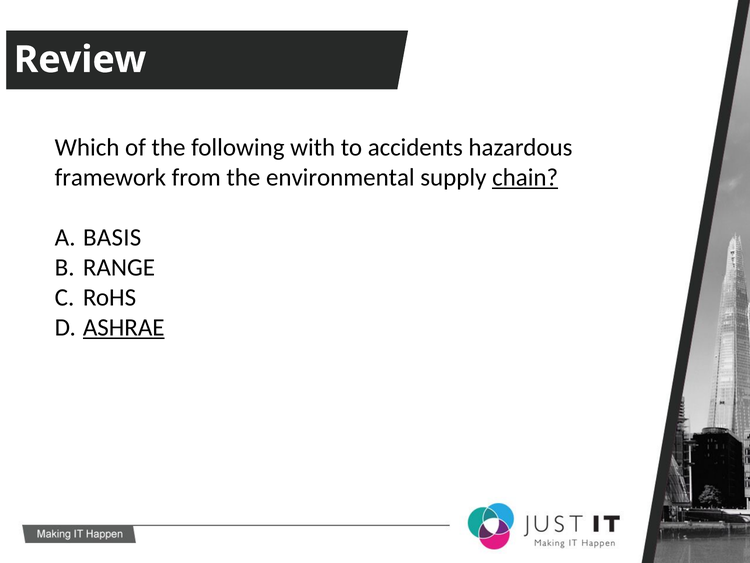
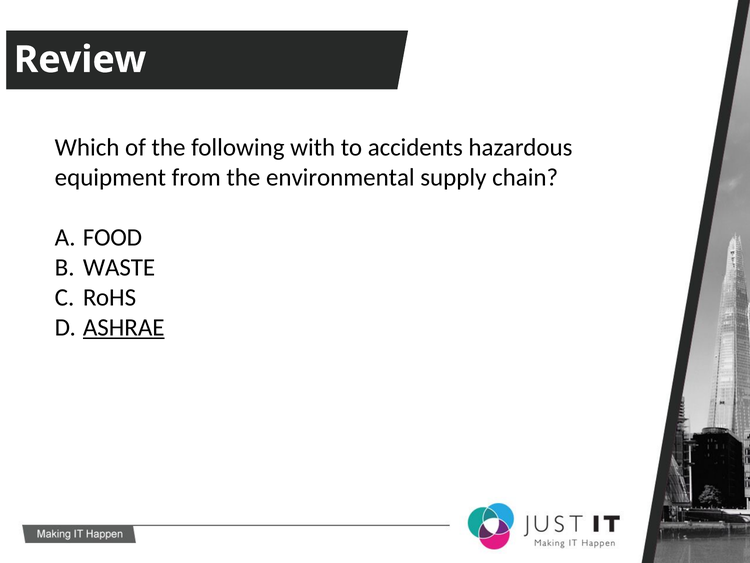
framework: framework -> equipment
chain underline: present -> none
BASIS: BASIS -> FOOD
RANGE: RANGE -> WASTE
